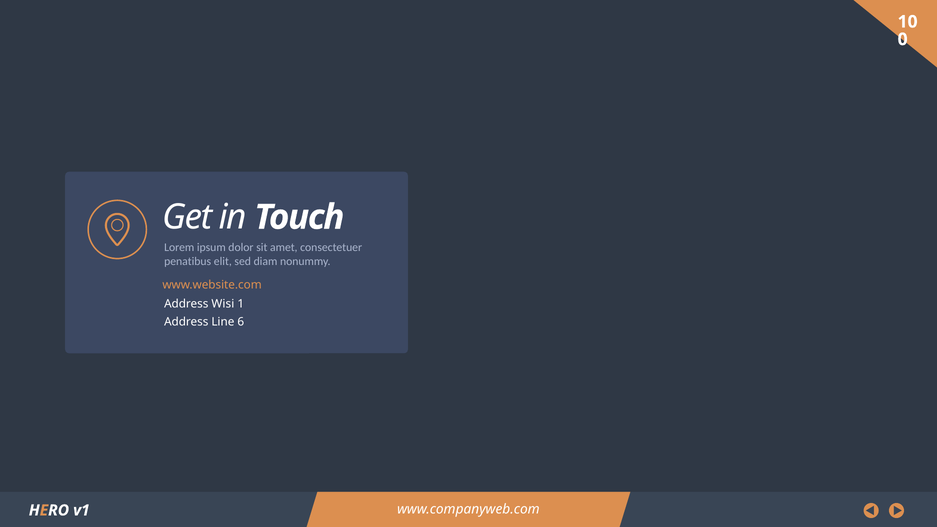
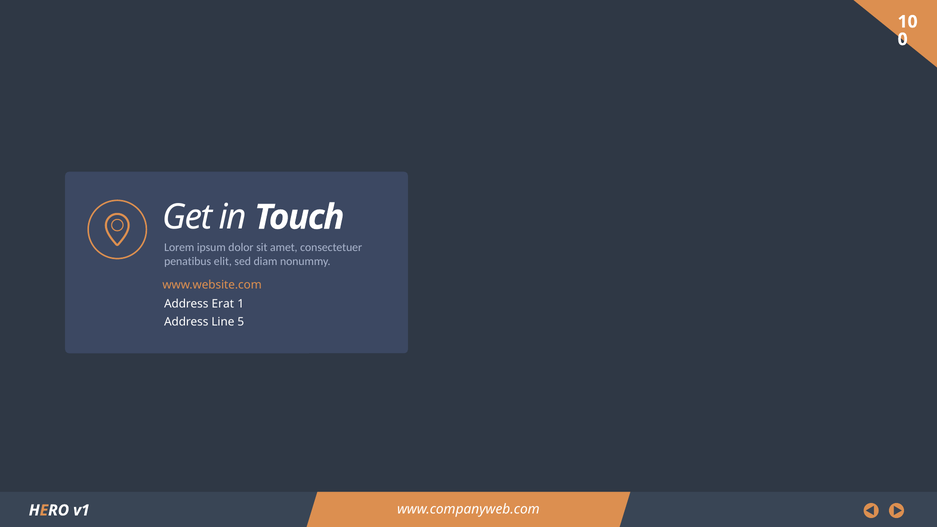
Wisi: Wisi -> Erat
6: 6 -> 5
